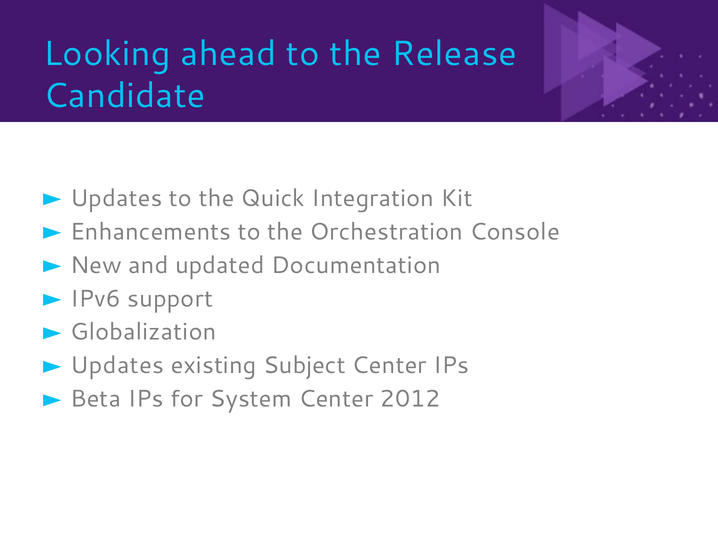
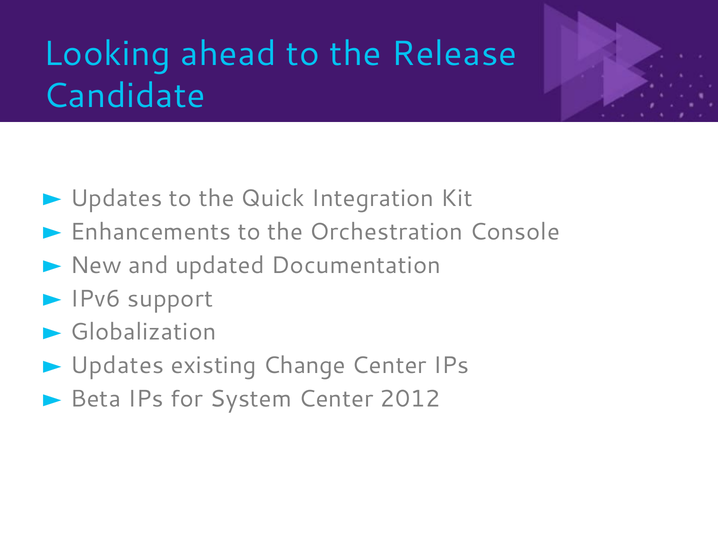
Subject: Subject -> Change
